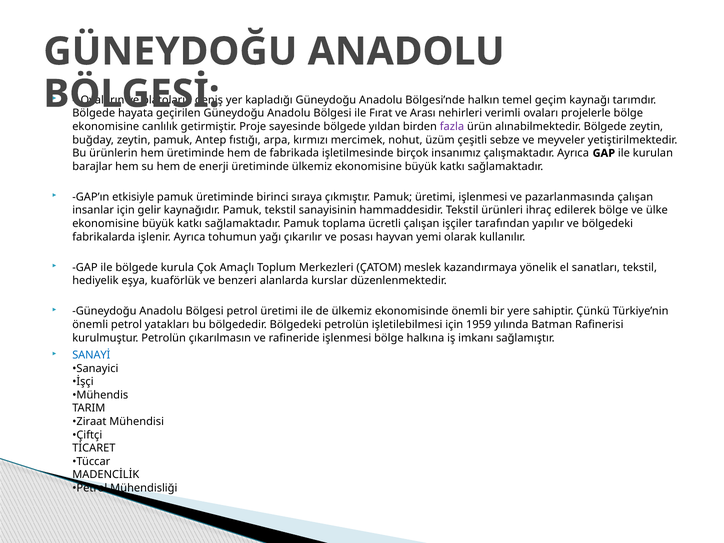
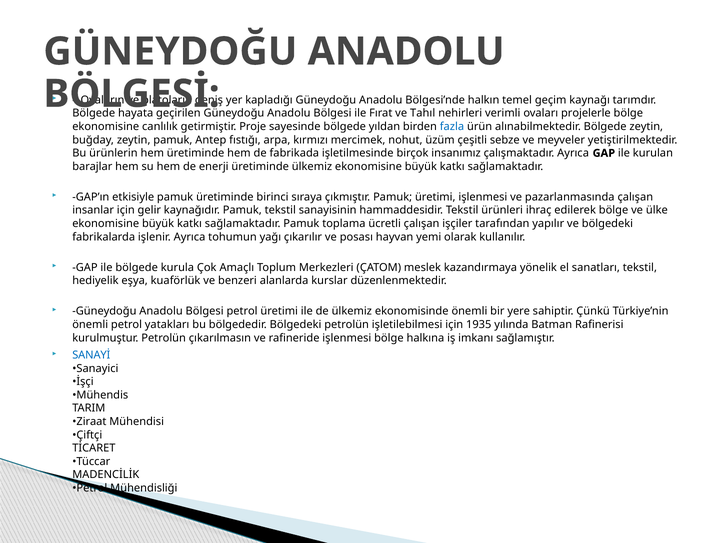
Arası: Arası -> Tahıl
fazla colour: purple -> blue
1959: 1959 -> 1935
